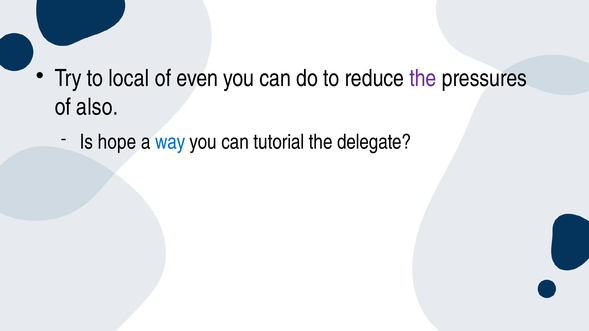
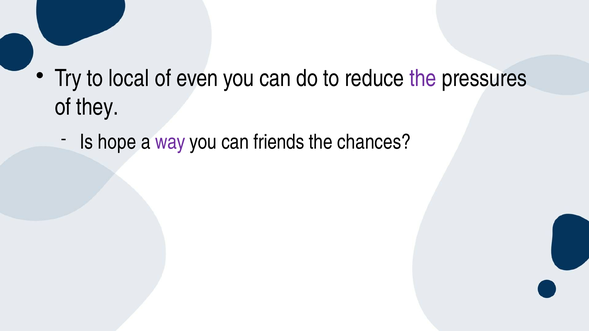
also: also -> they
way colour: blue -> purple
tutorial: tutorial -> friends
delegate: delegate -> chances
